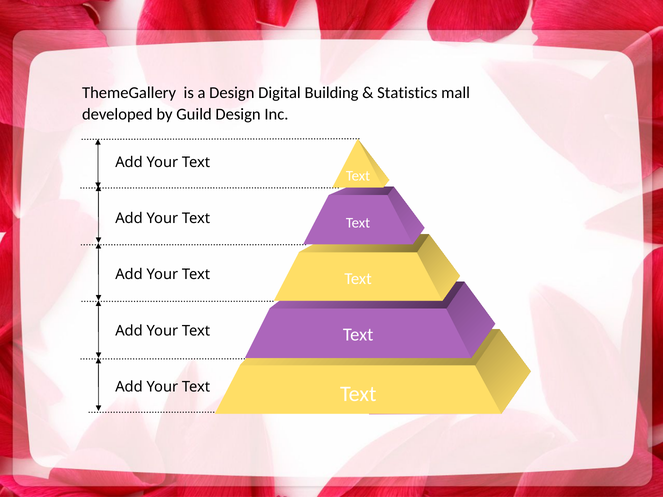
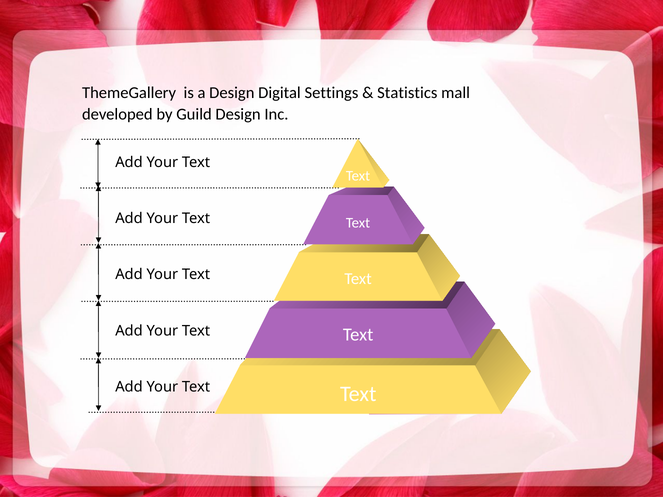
Building: Building -> Settings
